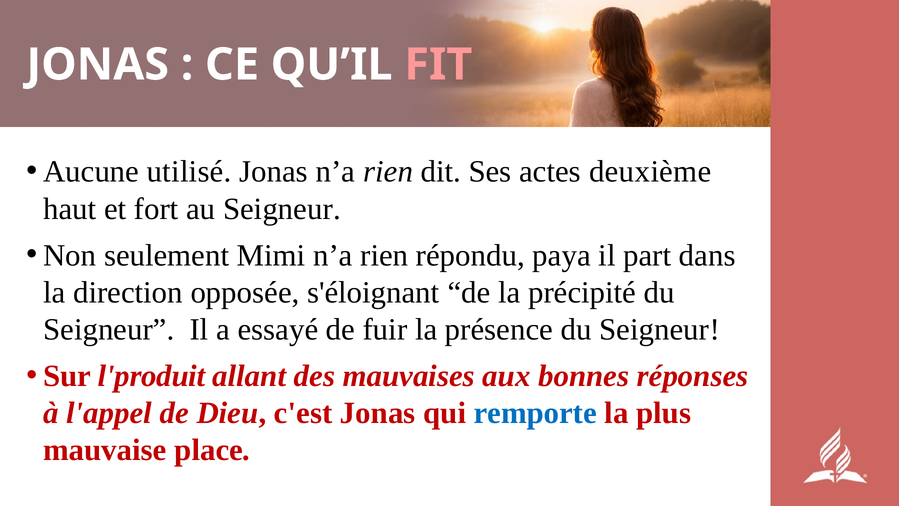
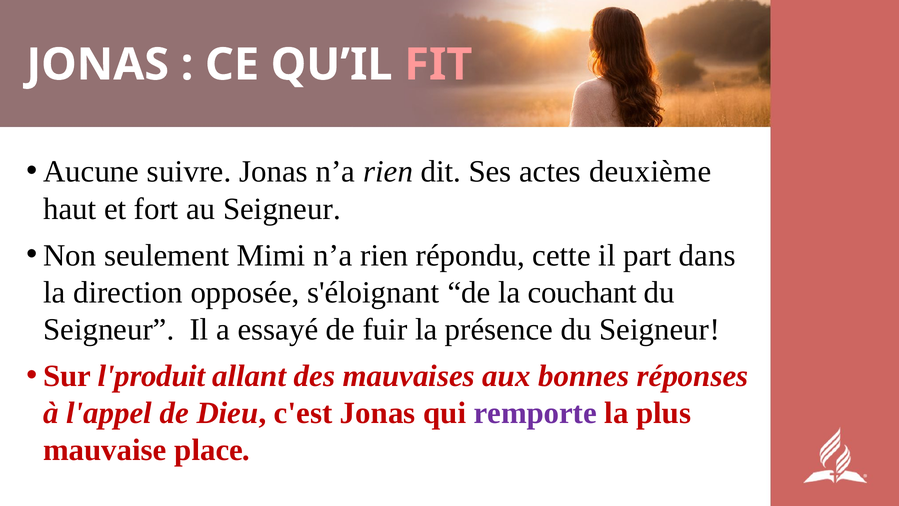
utilisé: utilisé -> suivre
paya: paya -> cette
précipité: précipité -> couchant
remporte colour: blue -> purple
